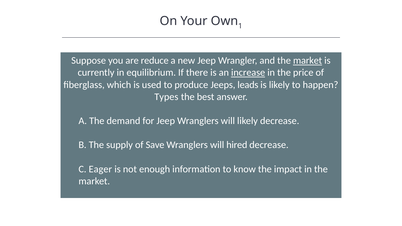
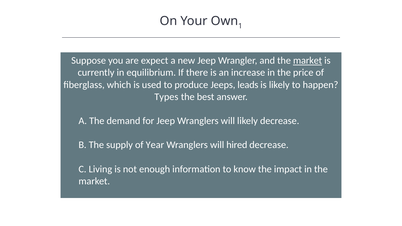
reduce: reduce -> expect
increase underline: present -> none
Save: Save -> Year
Eager: Eager -> Living
